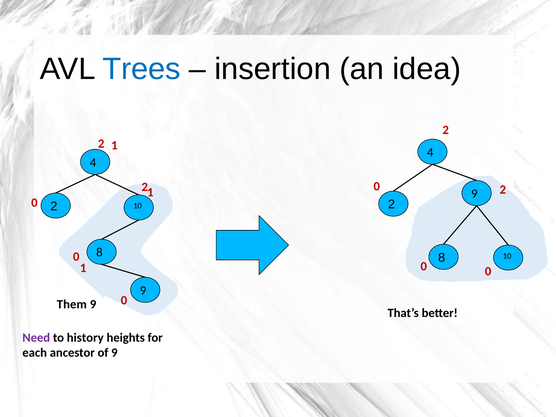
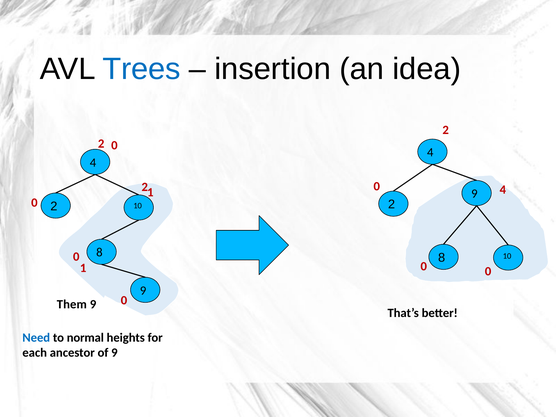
1 at (114, 145): 1 -> 0
2 at (503, 190): 2 -> 4
Need colour: purple -> blue
history: history -> normal
